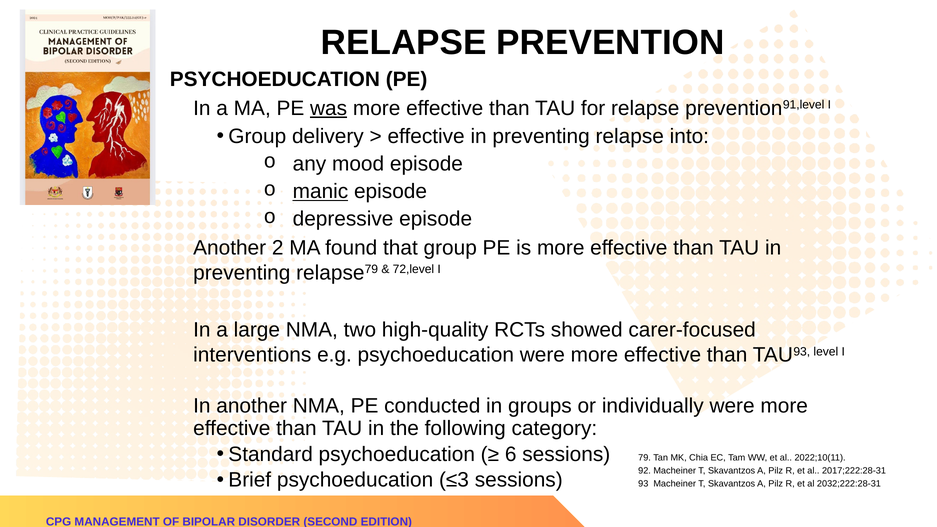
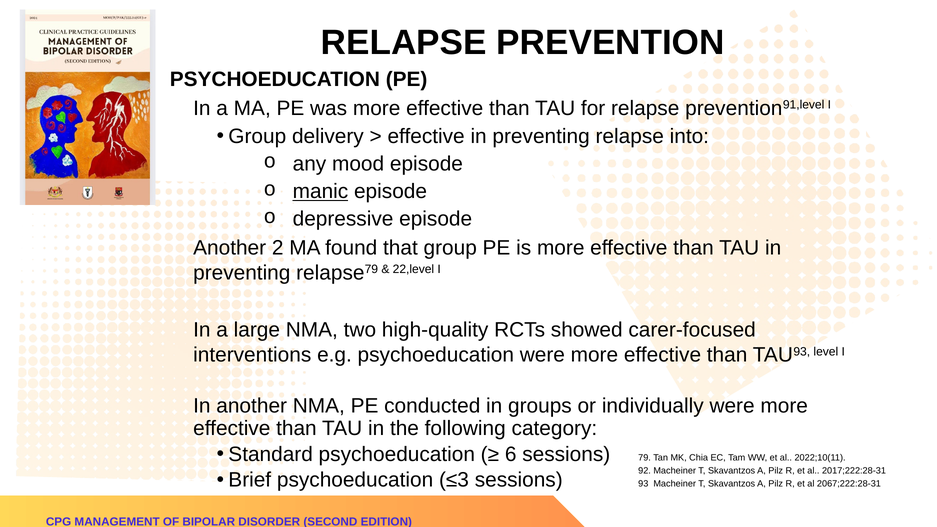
was underline: present -> none
72,level: 72,level -> 22,level
2032;222:28-31: 2032;222:28-31 -> 2067;222:28-31
